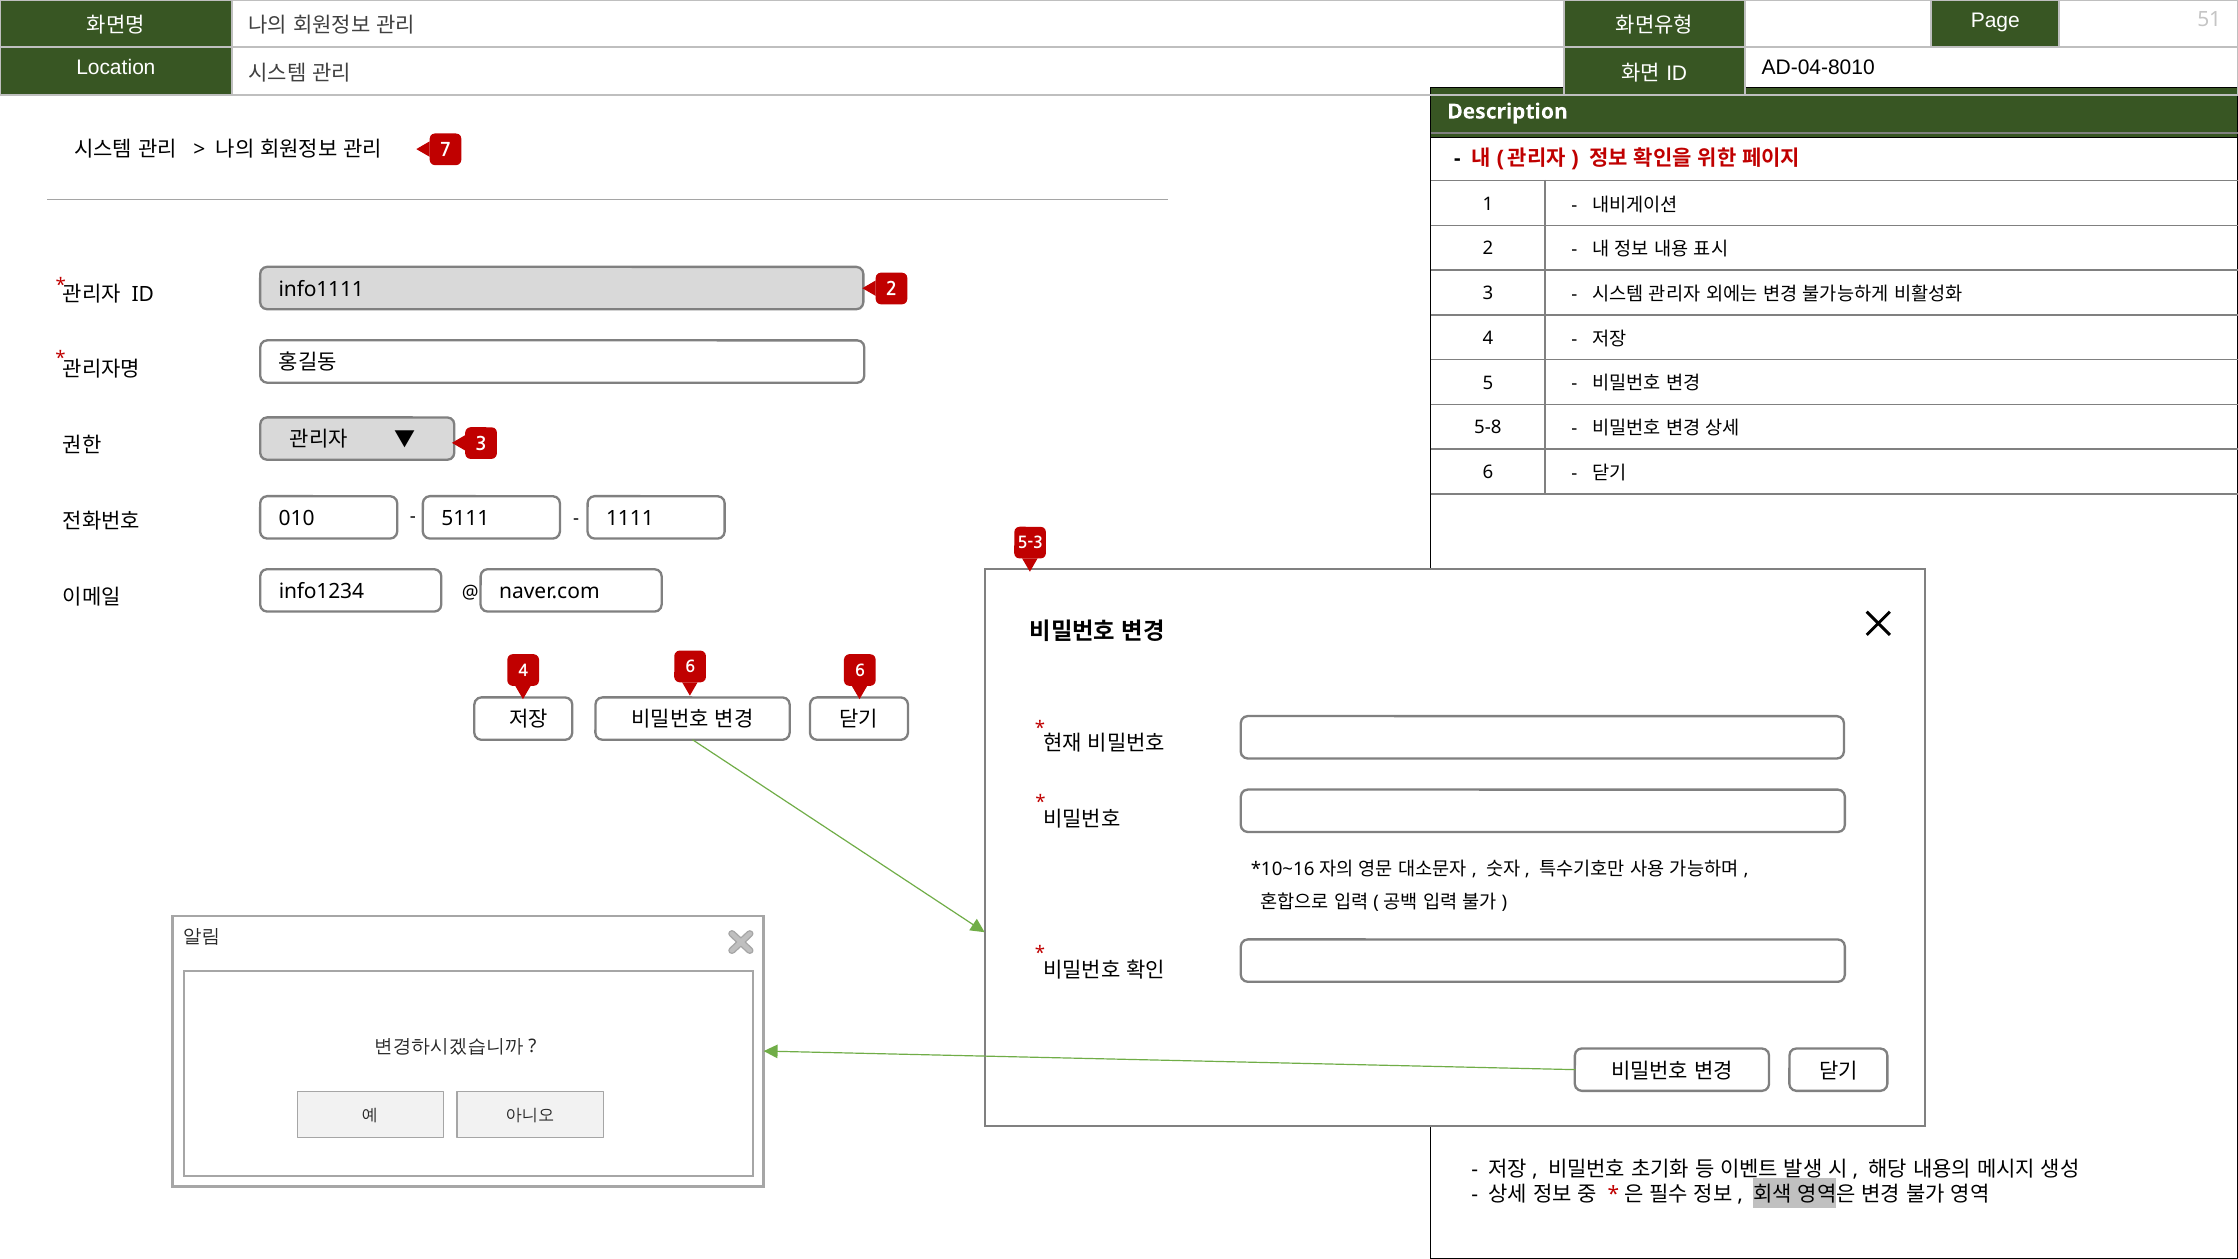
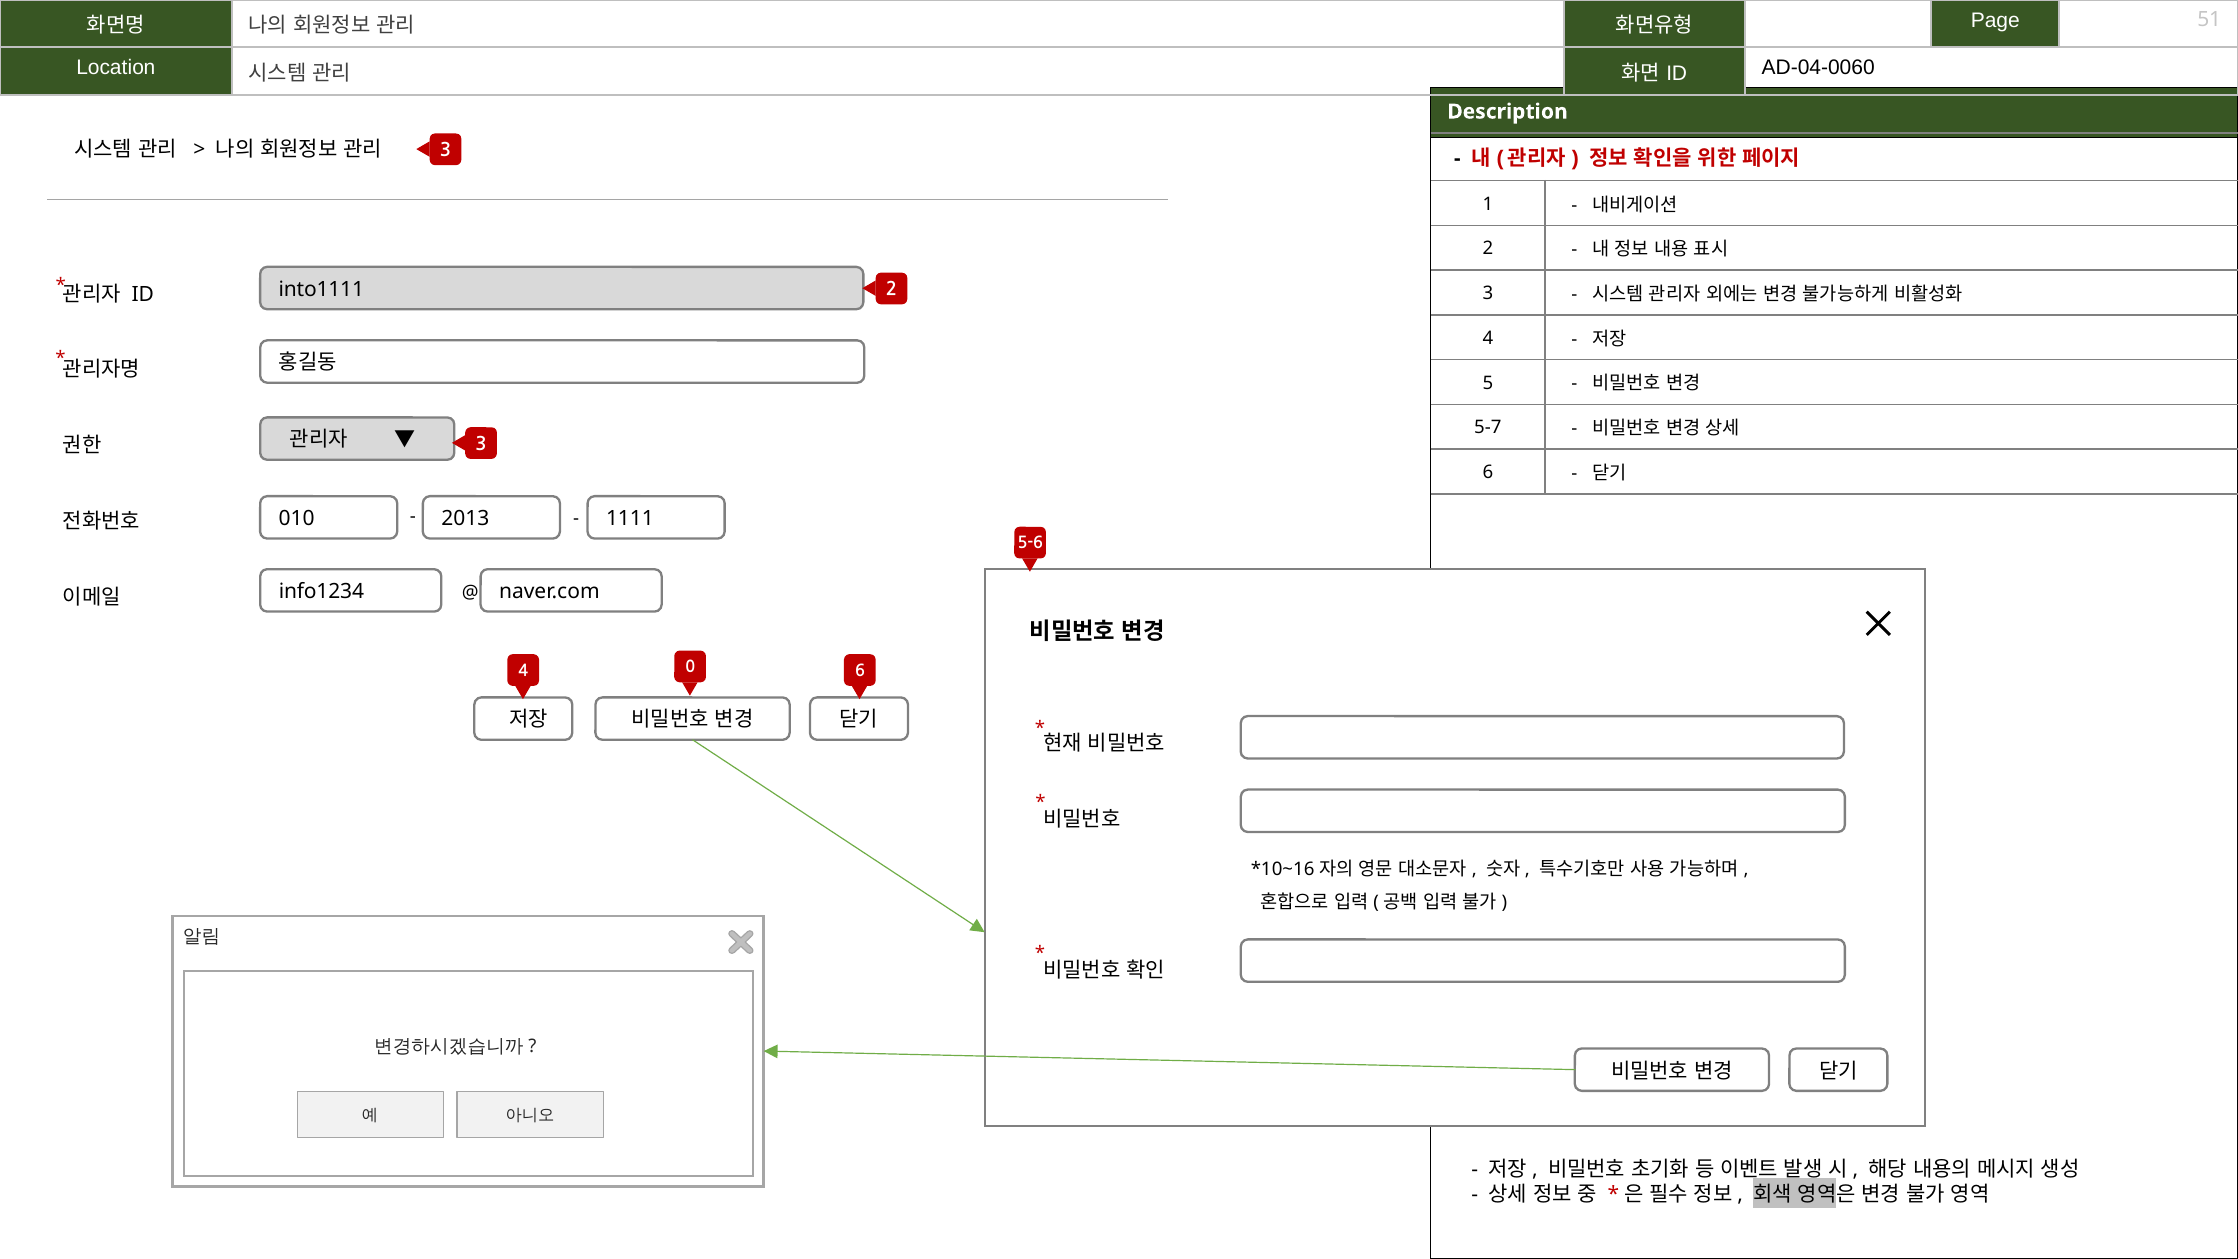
AD-04-8010: AD-04-8010 -> AD-04-0060
7 at (446, 151): 7 -> 3
info1111: info1111 -> into1111
5-8: 5-8 -> 5-7
5111: 5111 -> 2013
5-3: 5-3 -> 5-6
4 6: 6 -> 0
